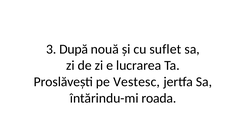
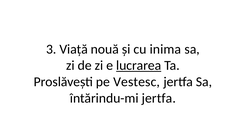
După: După -> Viață
suflet: suflet -> inima
lucrarea underline: none -> present
întărindu-mi roada: roada -> jertfa
